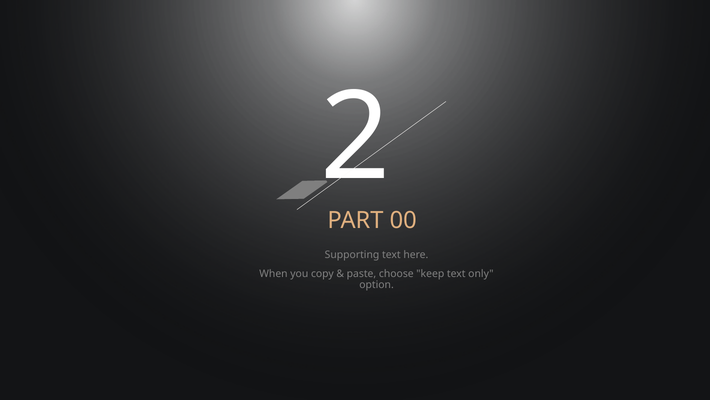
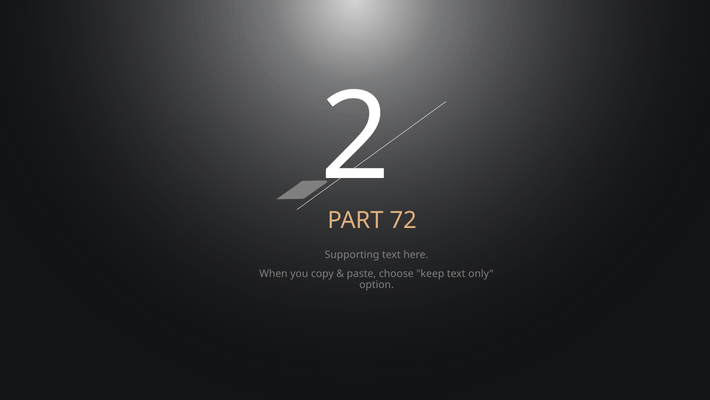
00: 00 -> 72
